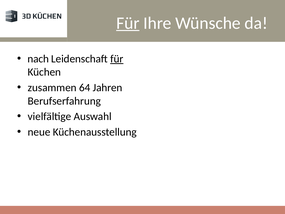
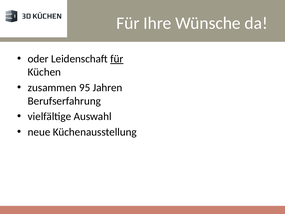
Für at (128, 23) underline: present -> none
nach: nach -> oder
64: 64 -> 95
